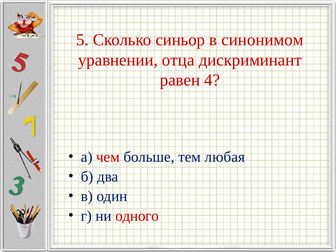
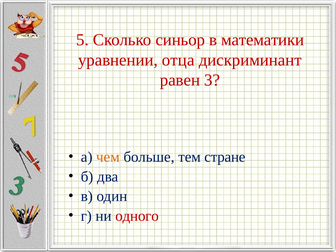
синонимом: синонимом -> математики
4: 4 -> 3
чем colour: red -> orange
любая: любая -> стране
